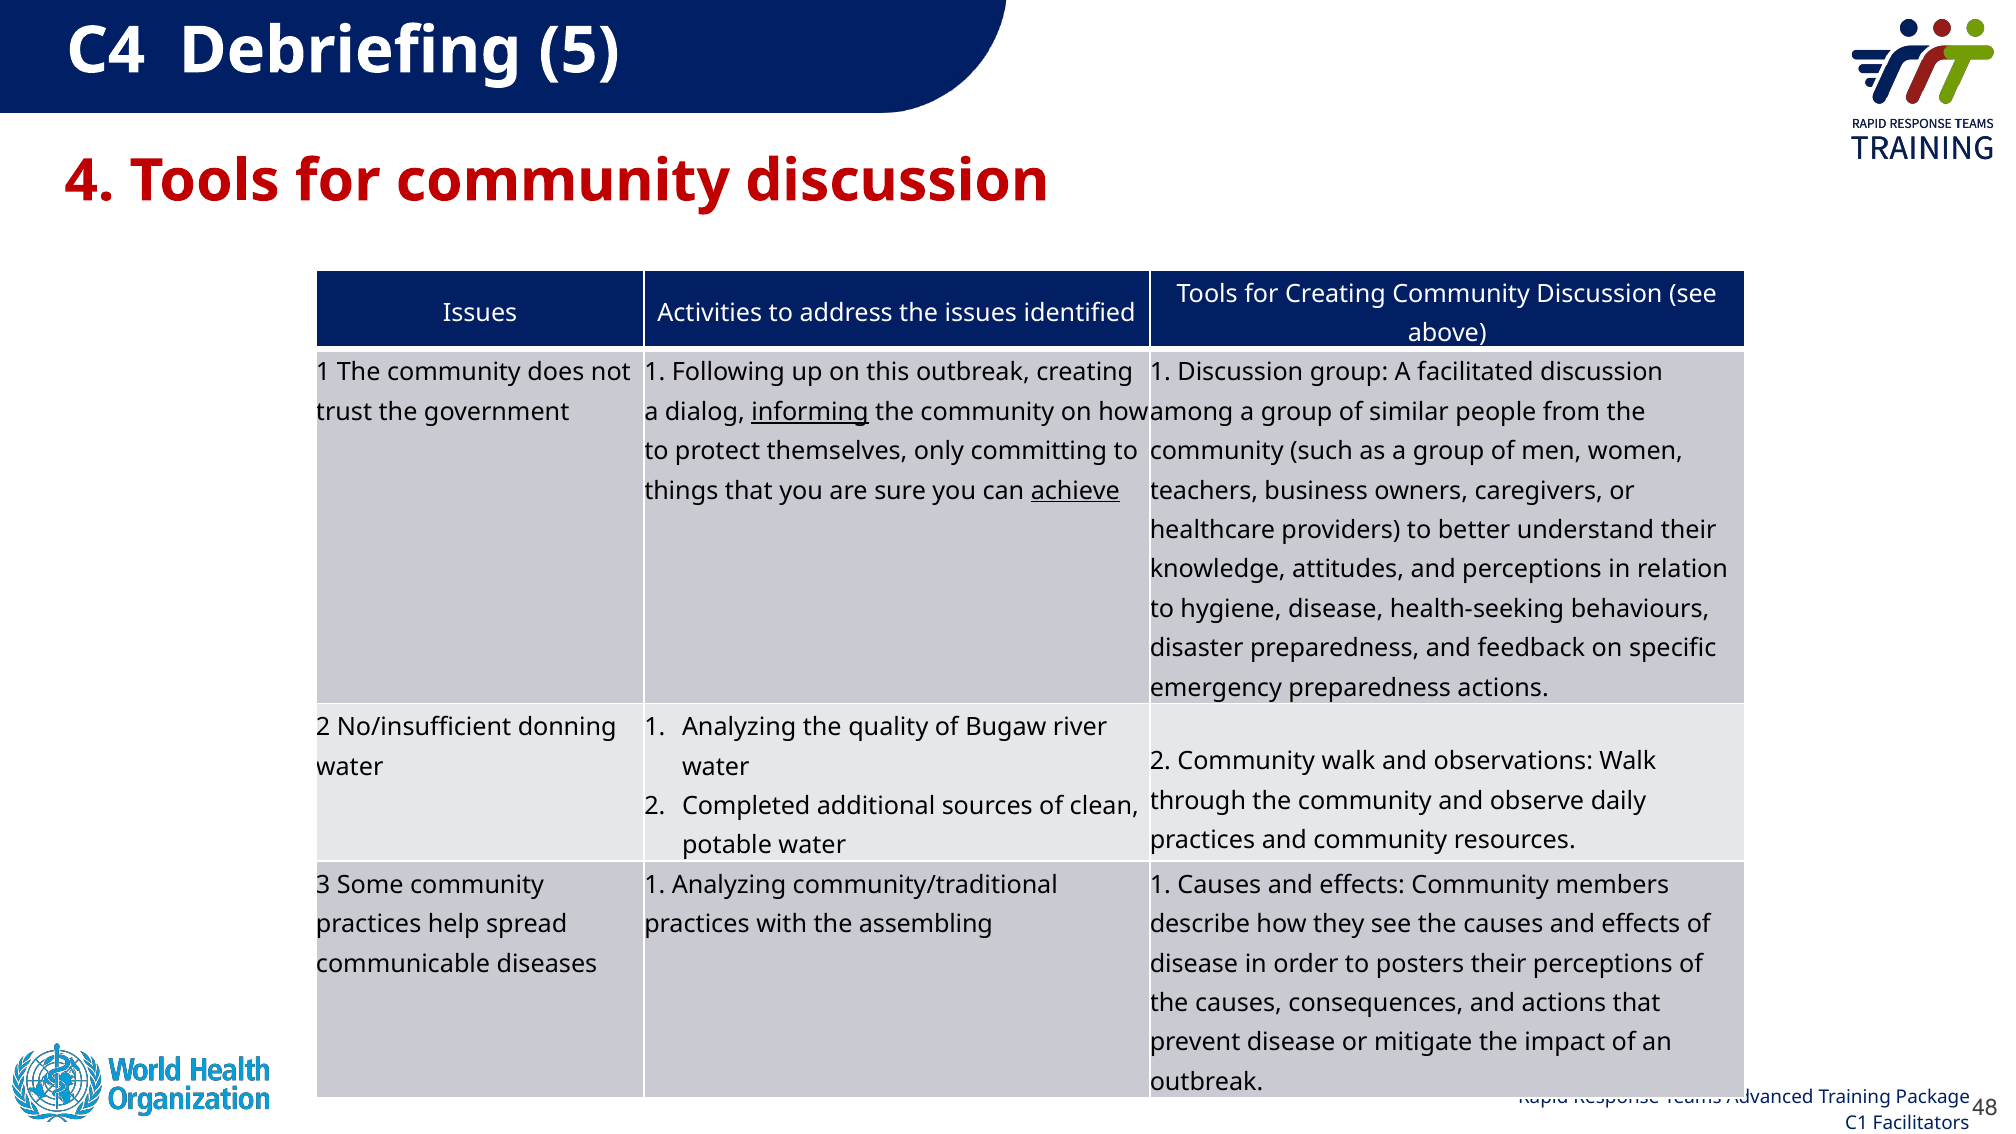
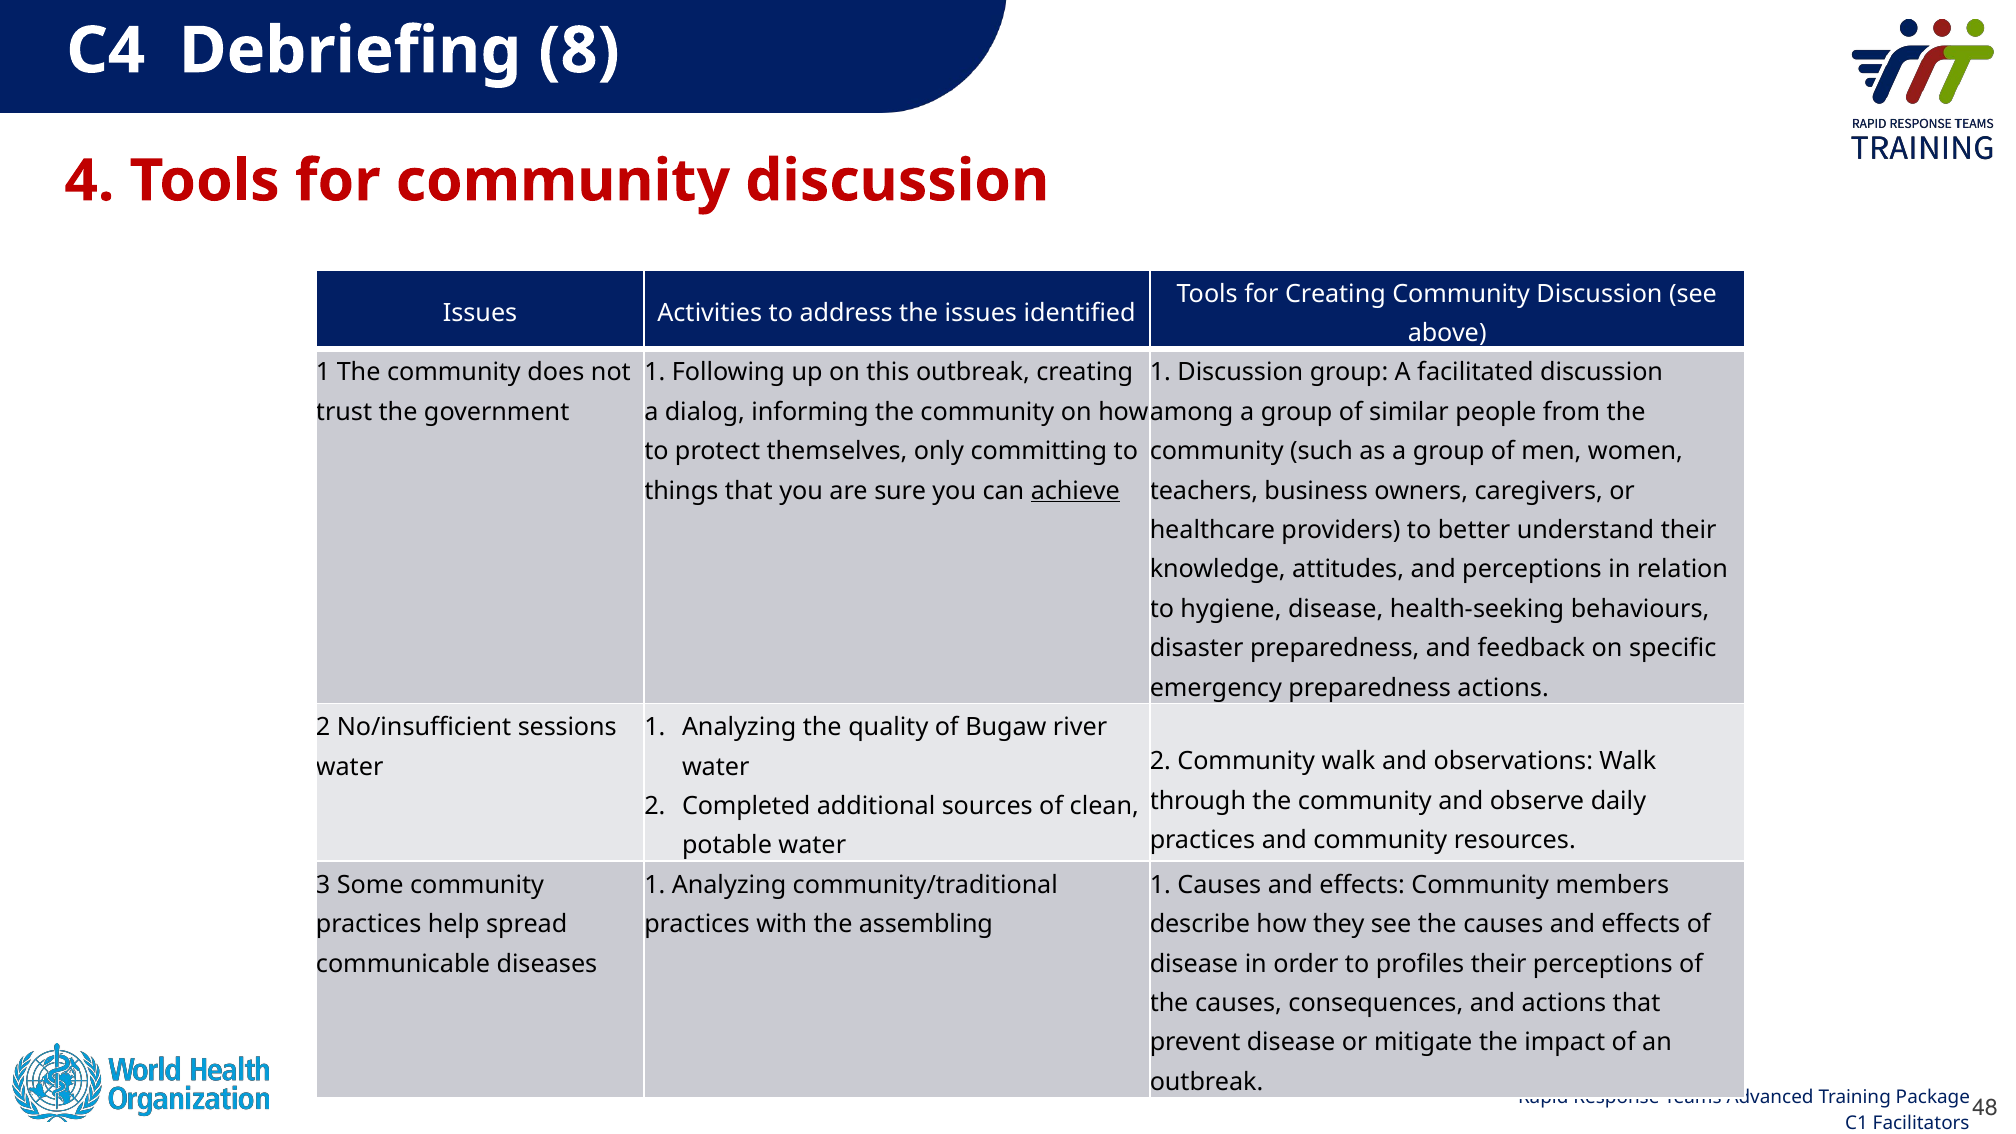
5: 5 -> 8
informing underline: present -> none
donning: donning -> sessions
posters: posters -> profiles
